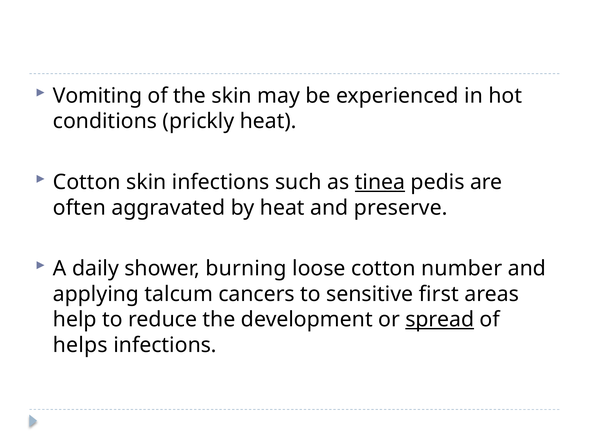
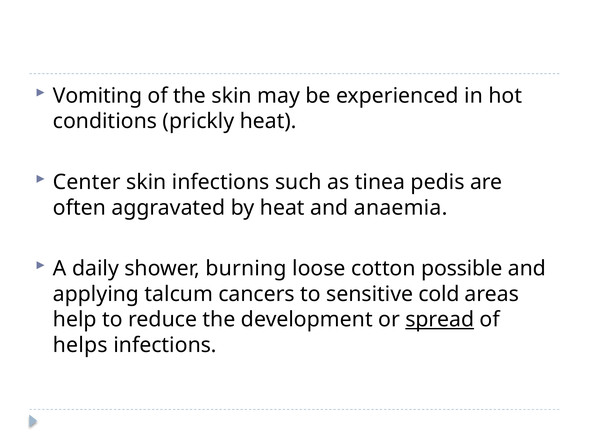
Cotton at (87, 182): Cotton -> Center
tinea underline: present -> none
preserve: preserve -> anaemia
number: number -> possible
first: first -> cold
